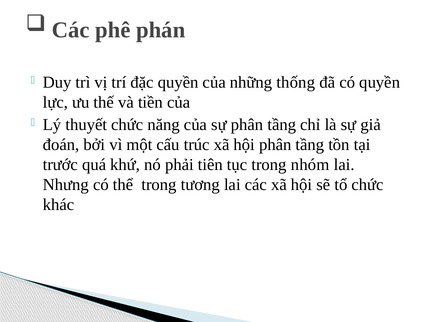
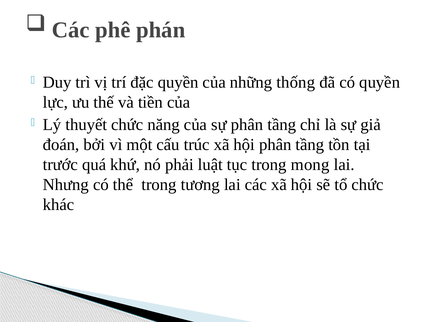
tiên: tiên -> luật
nhóm: nhóm -> mong
